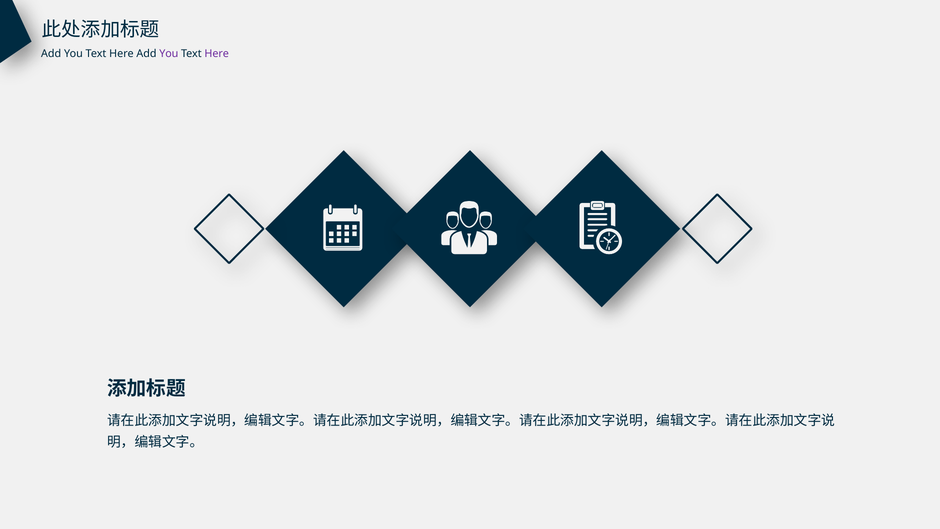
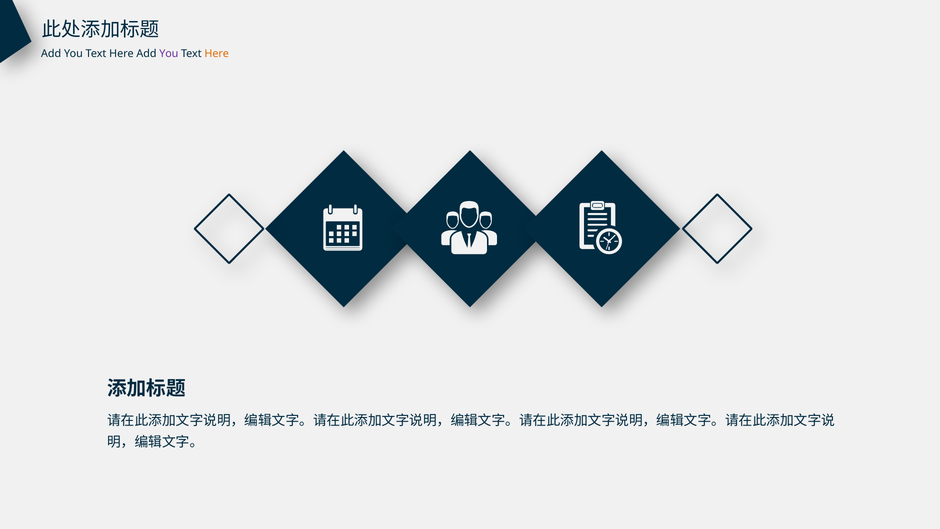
Here at (217, 54) colour: purple -> orange
